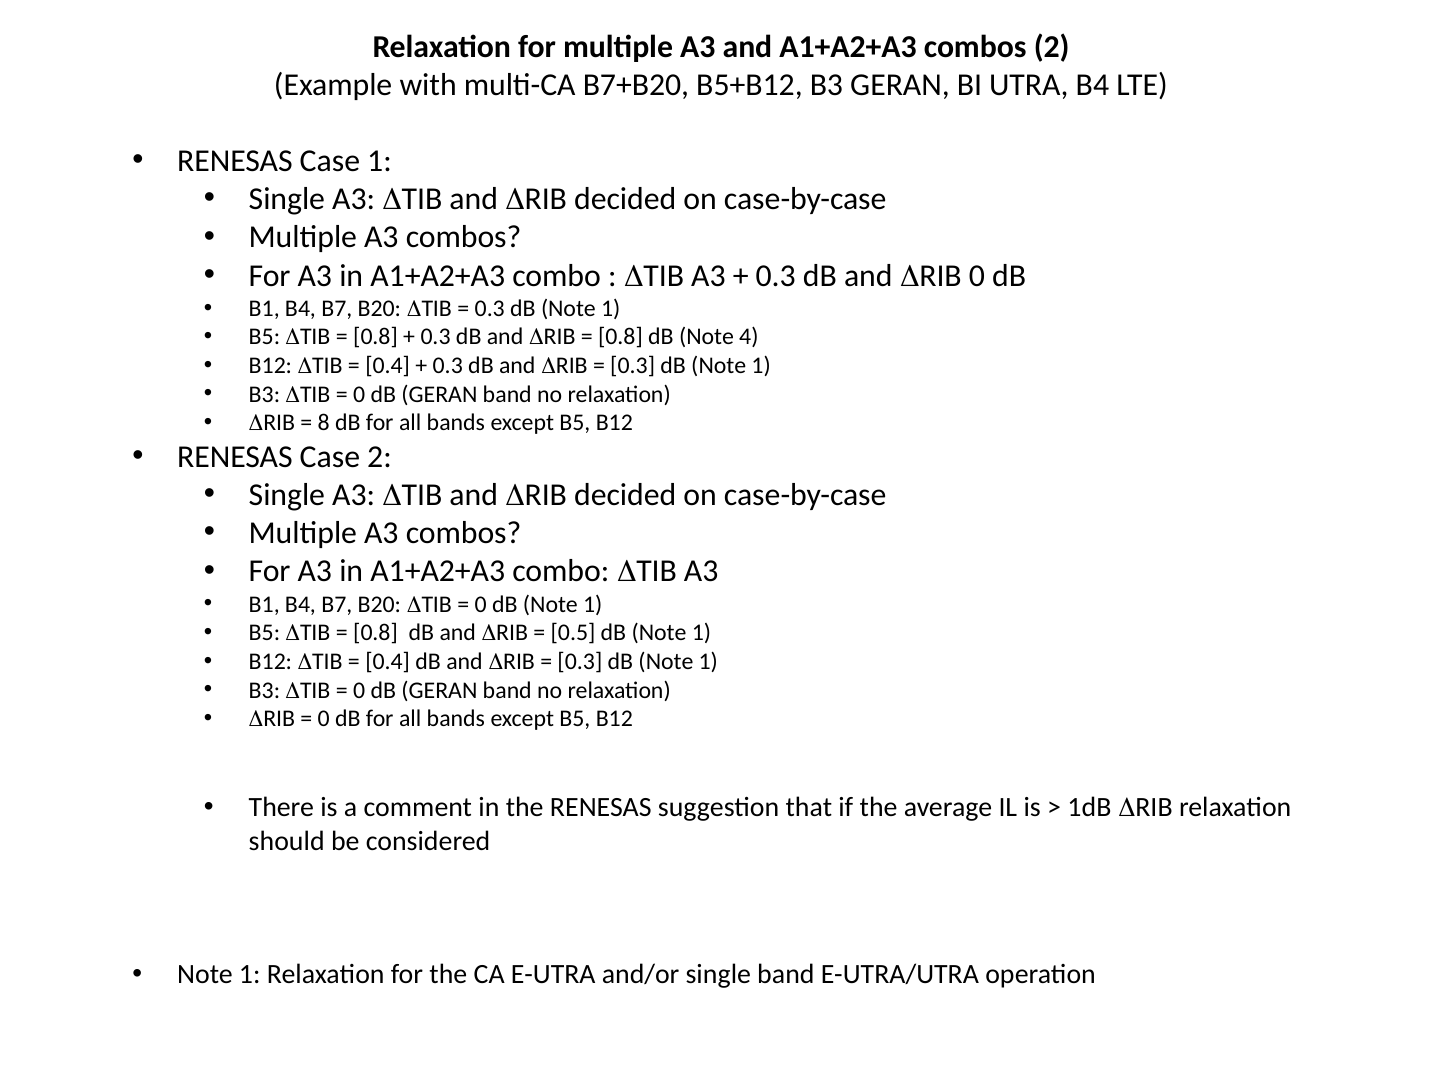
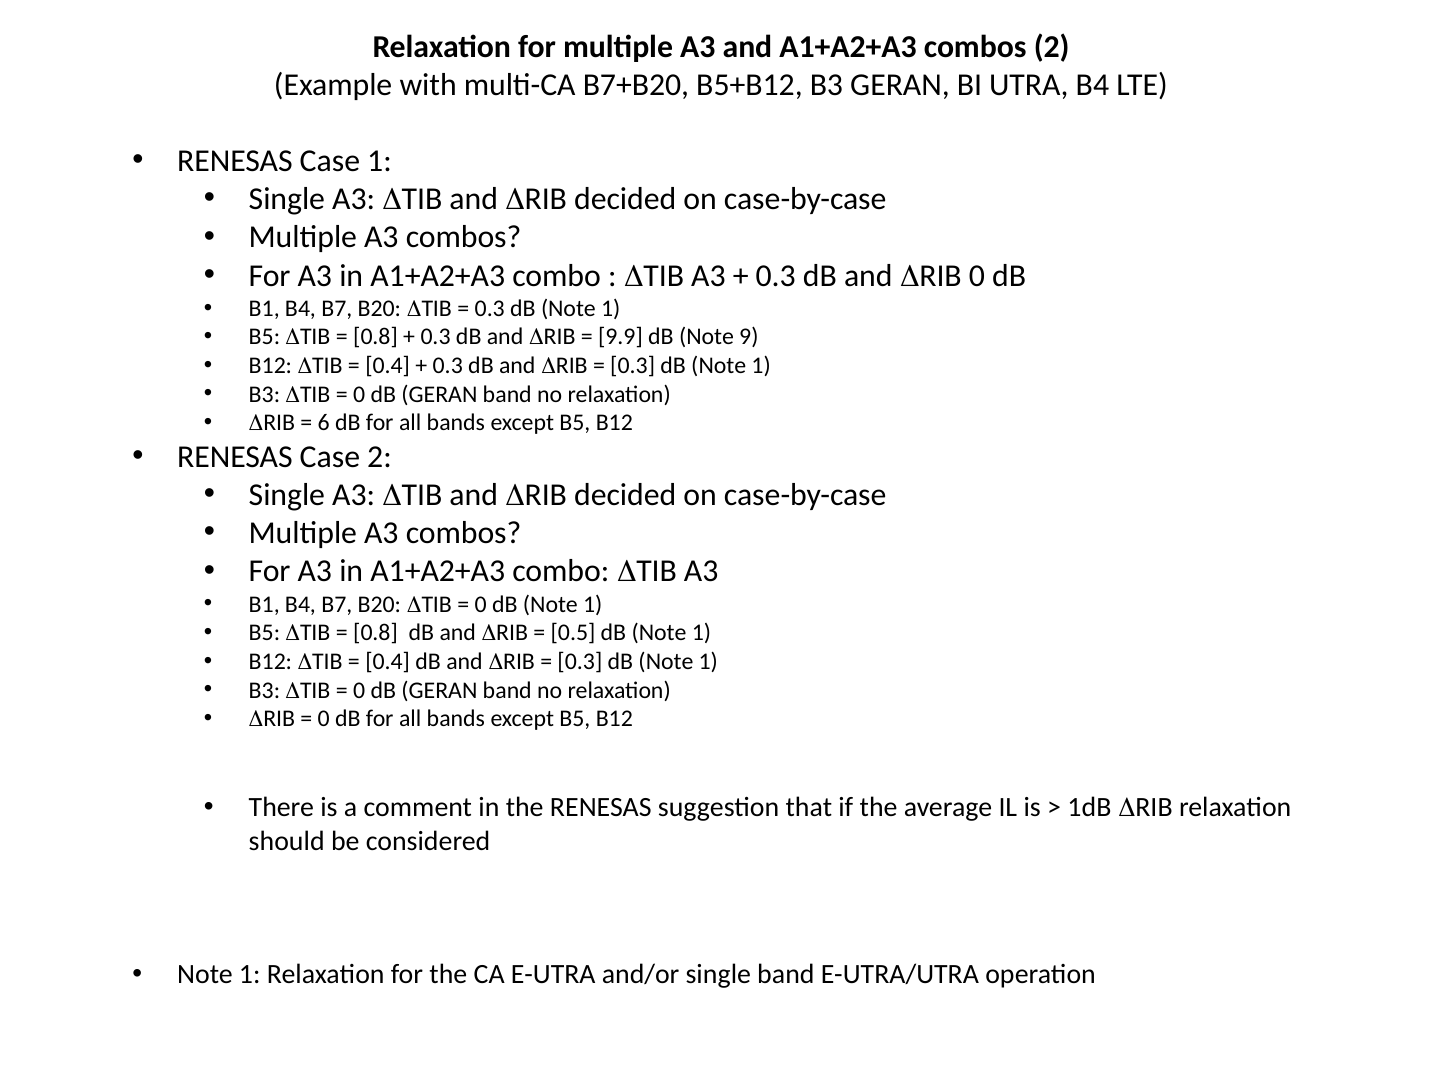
0.8 at (620, 337): 0.8 -> 9.9
4: 4 -> 9
8: 8 -> 6
